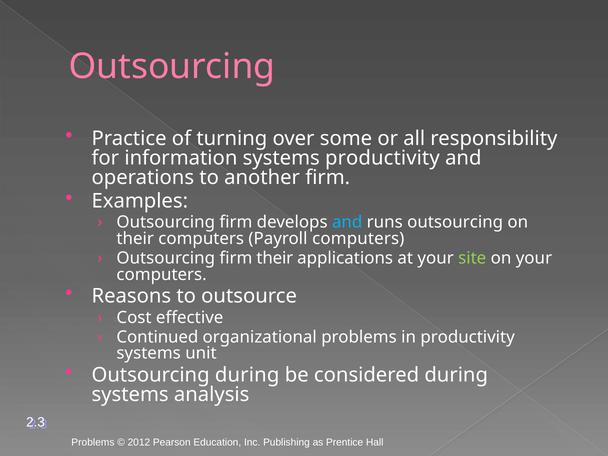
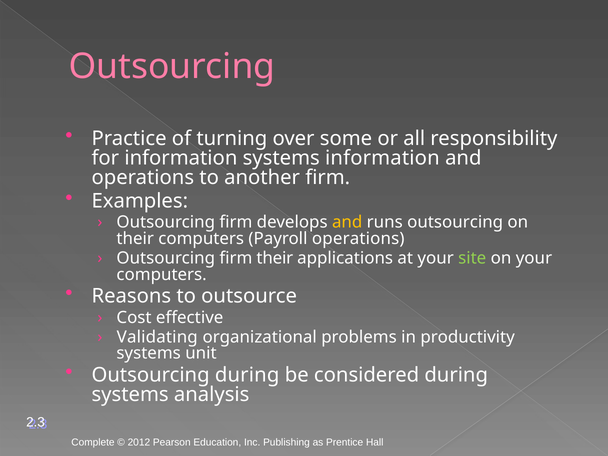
systems productivity: productivity -> information
and at (347, 222) colour: light blue -> yellow
Payroll computers: computers -> operations
Continued: Continued -> Validating
Problems at (93, 442): Problems -> Complete
